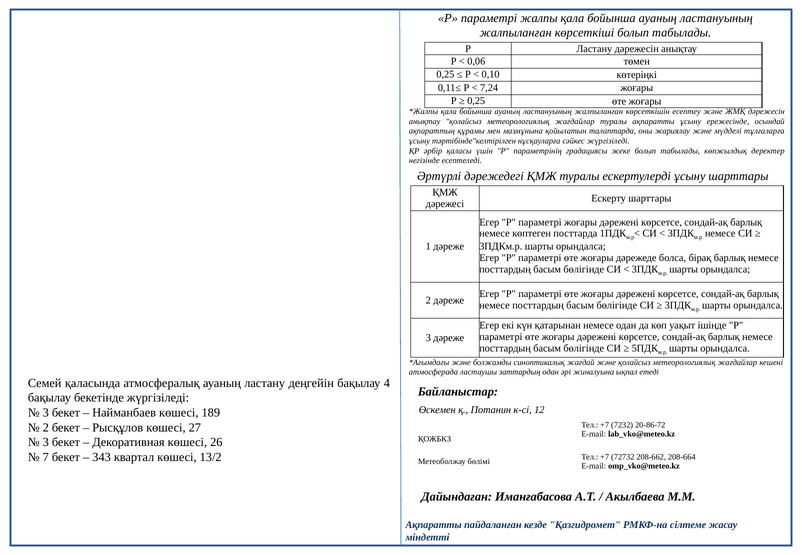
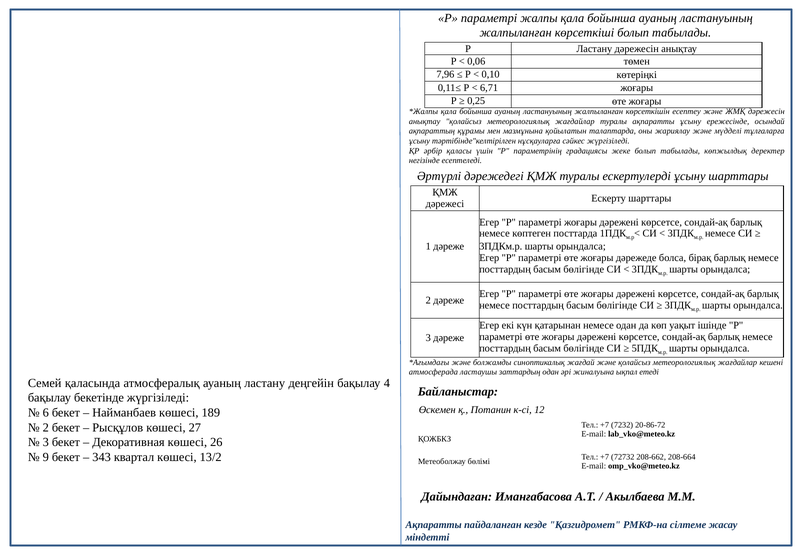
0,25 at (445, 75): 0,25 -> 7,96
7,24: 7,24 -> 6,71
3 at (46, 413): 3 -> 6
7: 7 -> 9
